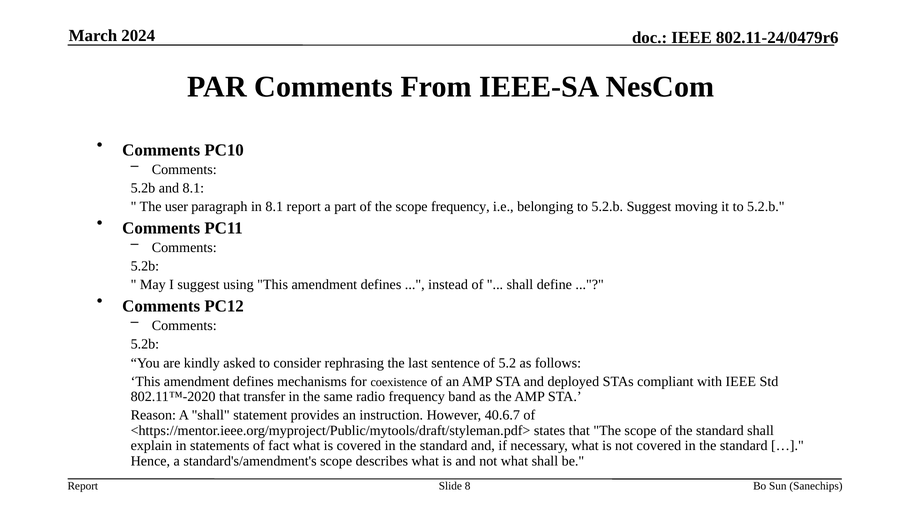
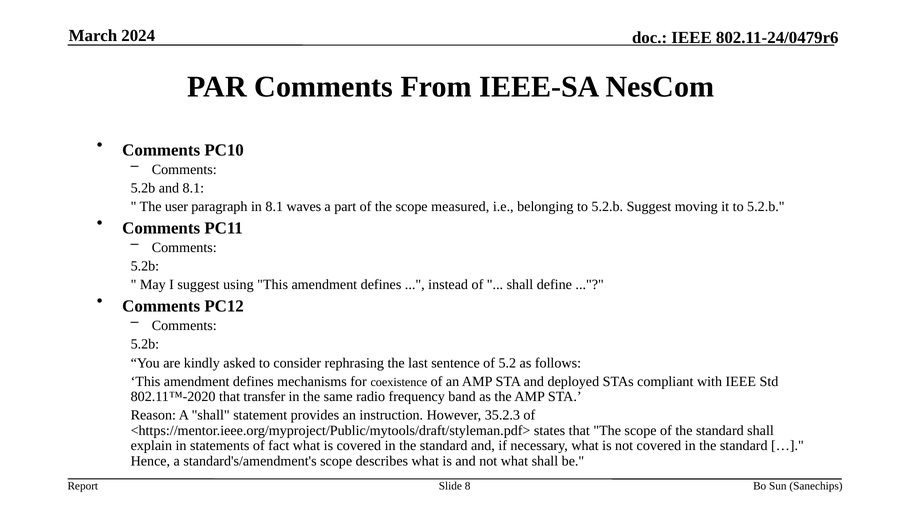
8.1 report: report -> waves
scope frequency: frequency -> measured
40.6.7: 40.6.7 -> 35.2.3
